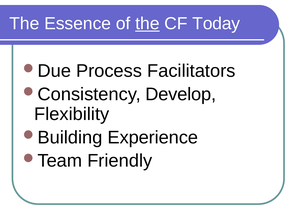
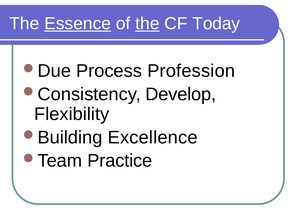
Essence underline: none -> present
Facilitators: Facilitators -> Profession
Experience: Experience -> Excellence
Friendly: Friendly -> Practice
